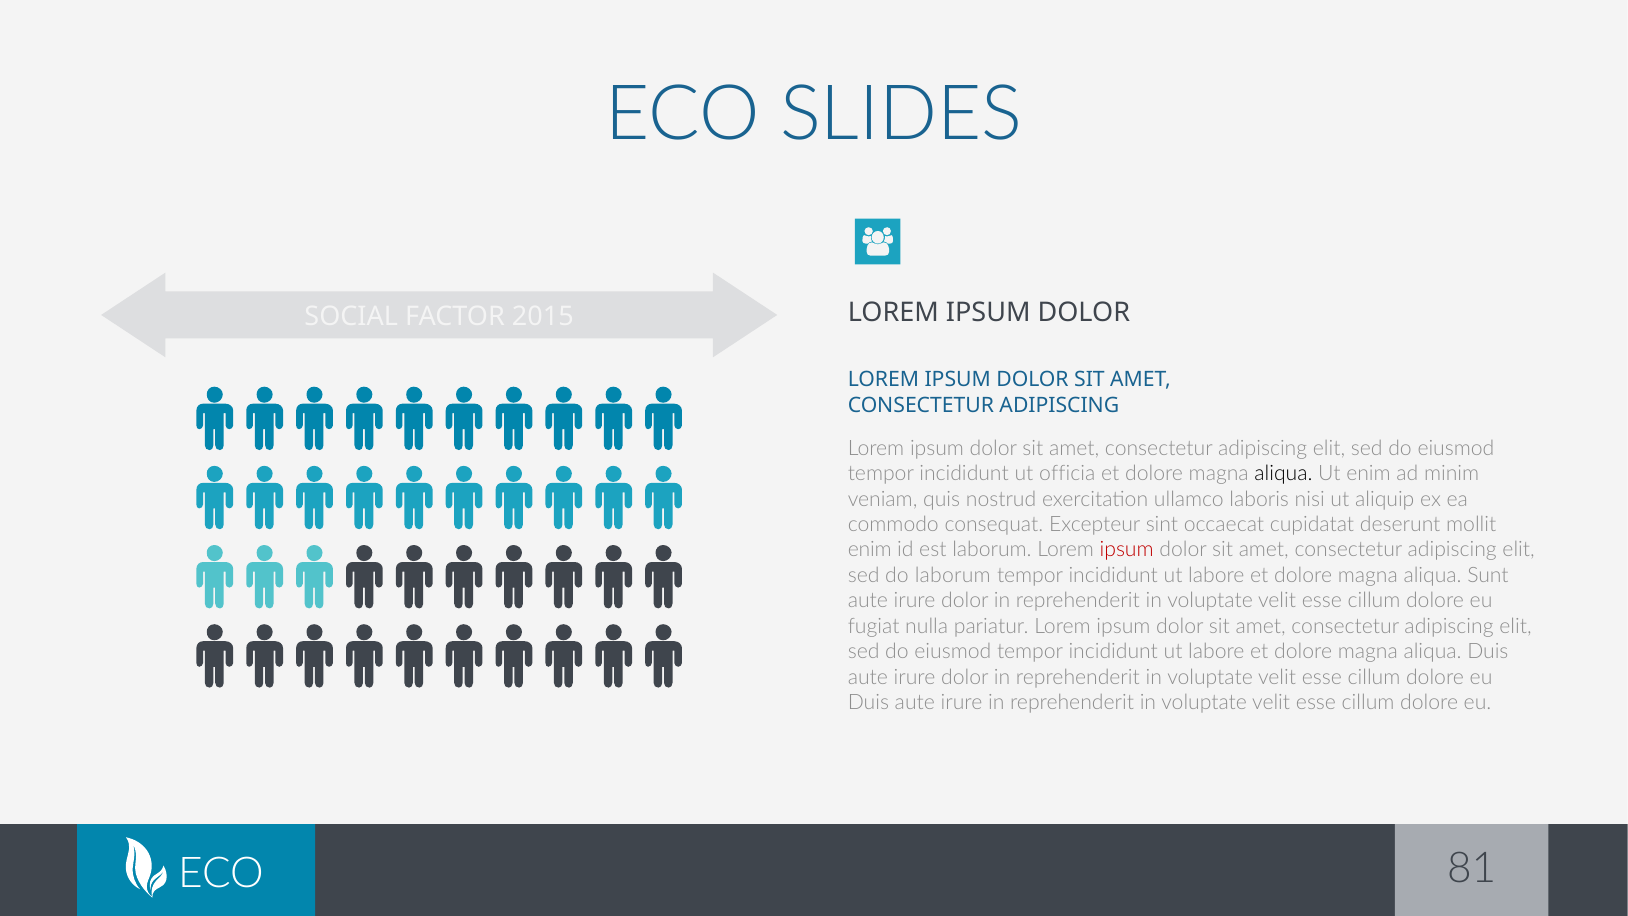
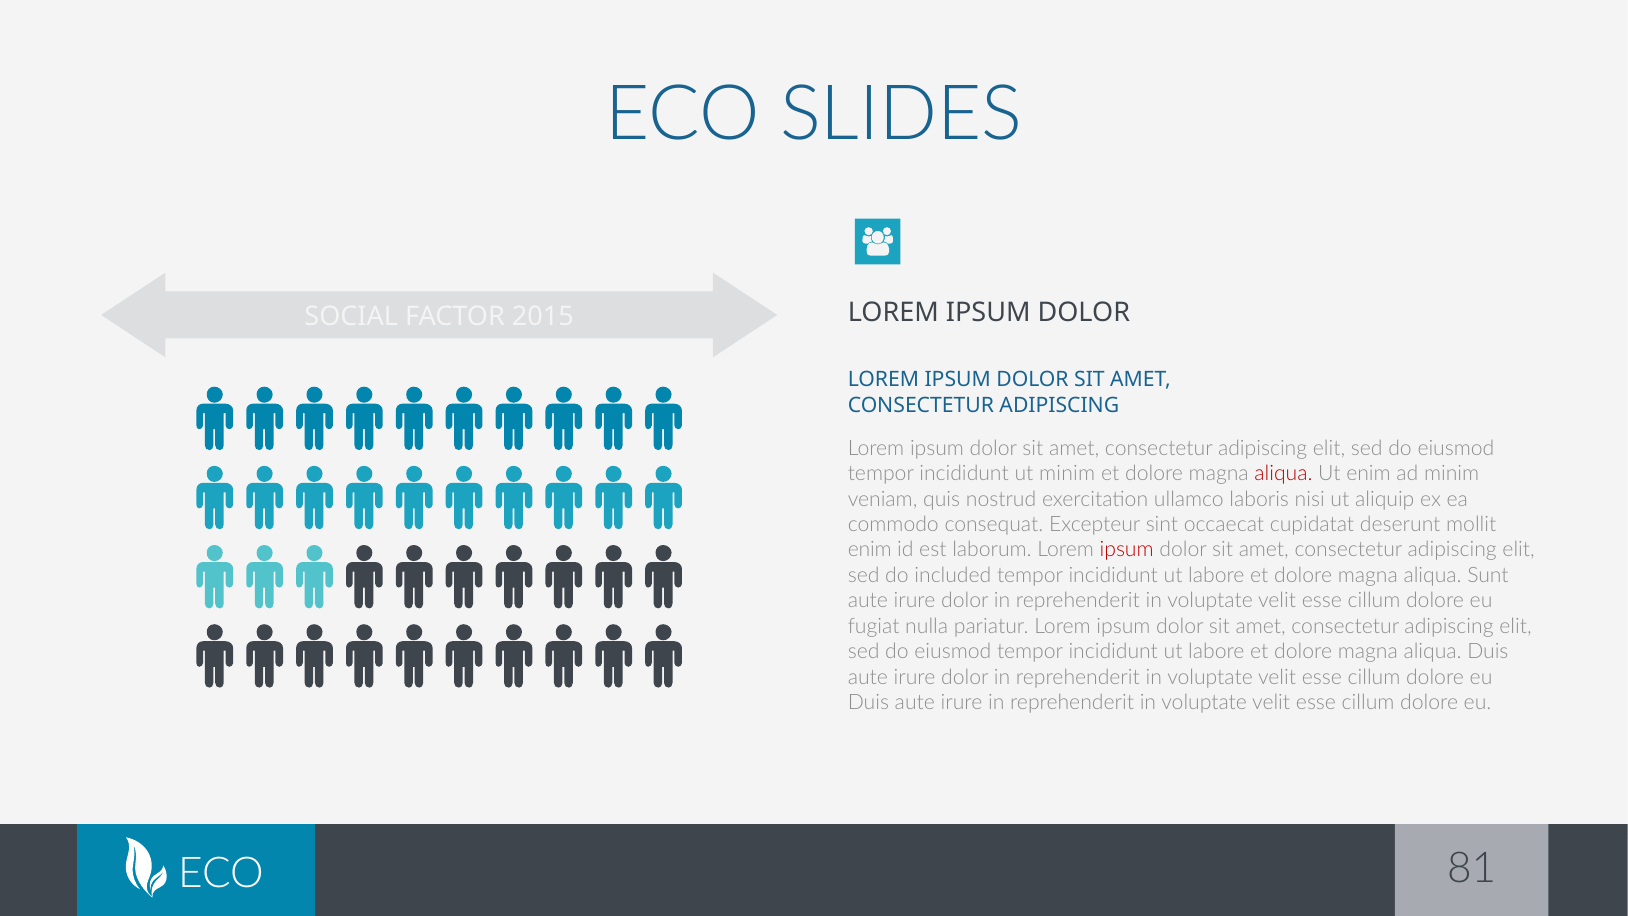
ut officia: officia -> minim
aliqua at (1283, 474) colour: black -> red
do laborum: laborum -> included
